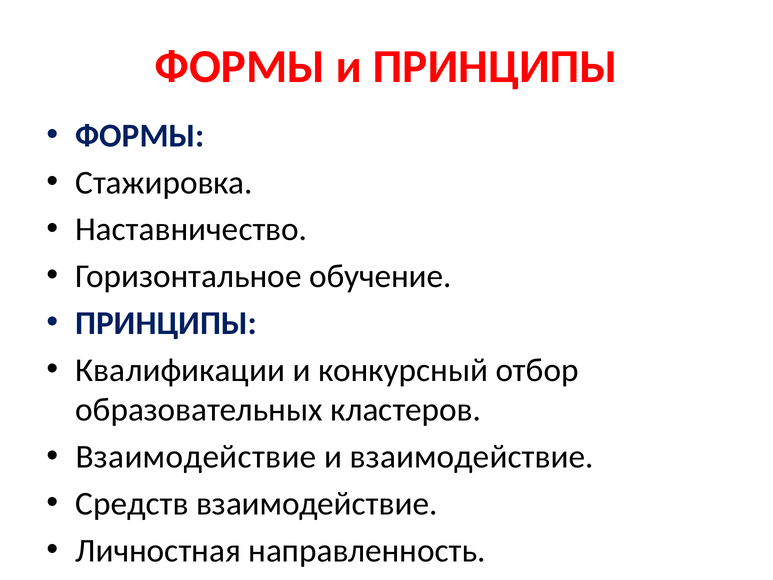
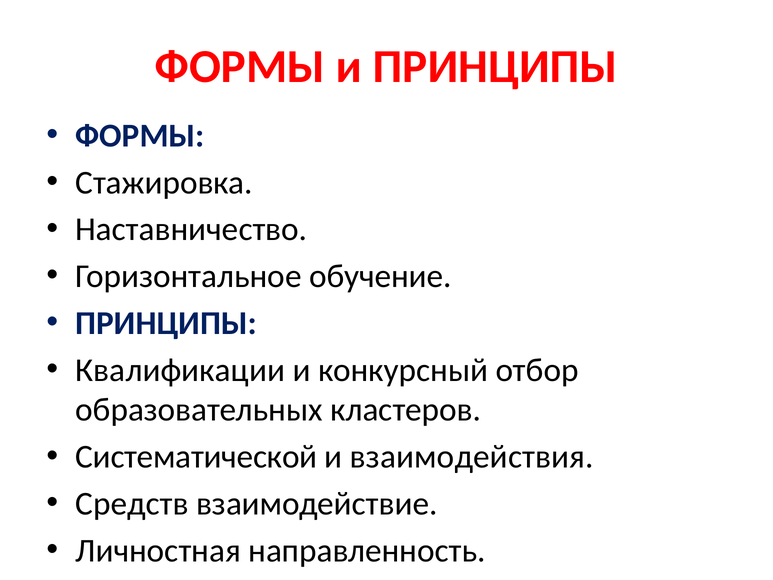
Взаимодействие at (196, 457): Взаимодействие -> Систематической
и взаимодействие: взаимодействие -> взаимодействия
